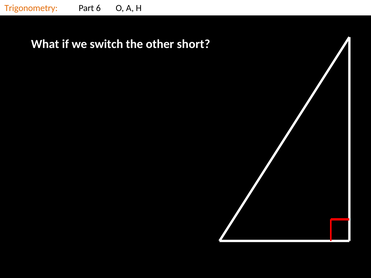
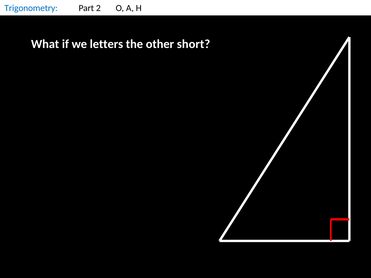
Trigonometry colour: orange -> blue
6: 6 -> 2
switch: switch -> letters
